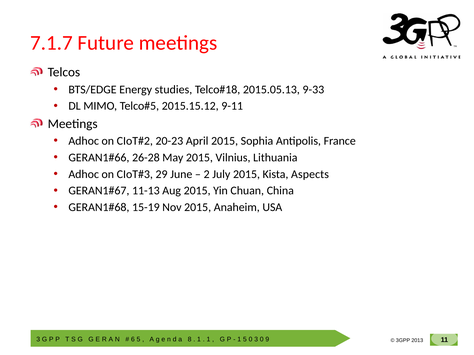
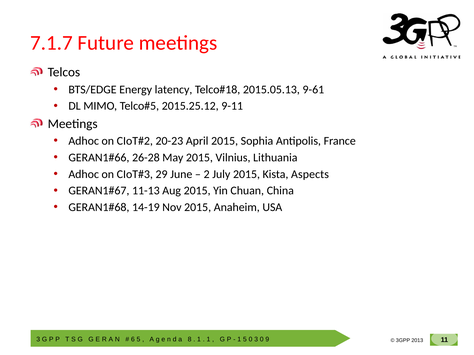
studies: studies -> latency
9-33: 9-33 -> 9-61
2015.15.12: 2015.15.12 -> 2015.25.12
15-19: 15-19 -> 14-19
